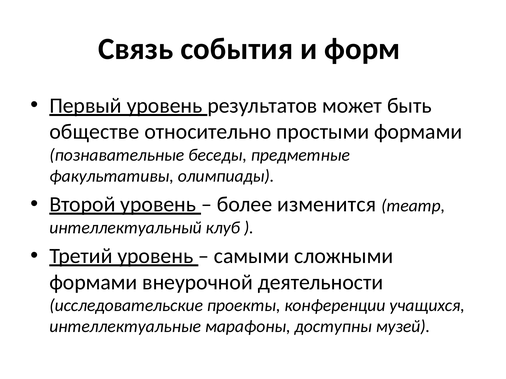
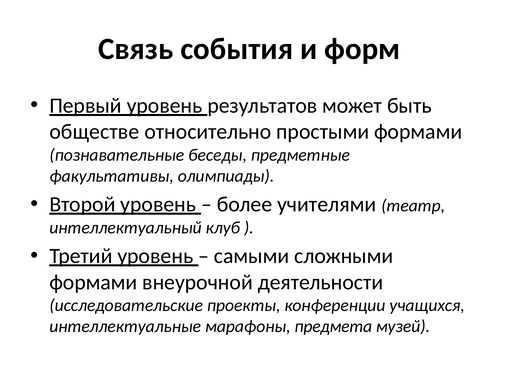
изменится: изменится -> учителями
доступны: доступны -> предмета
